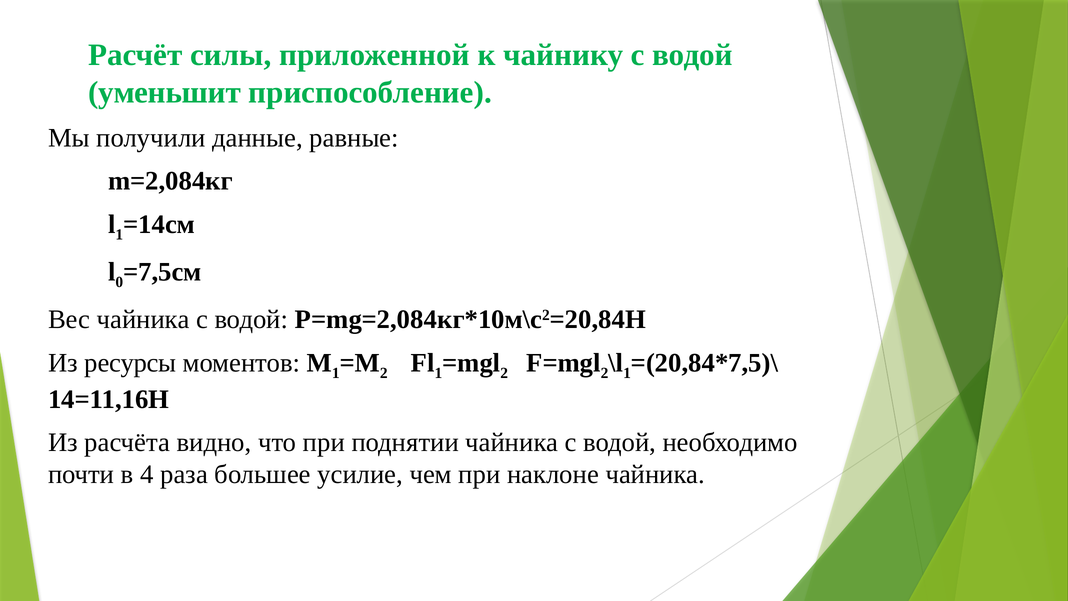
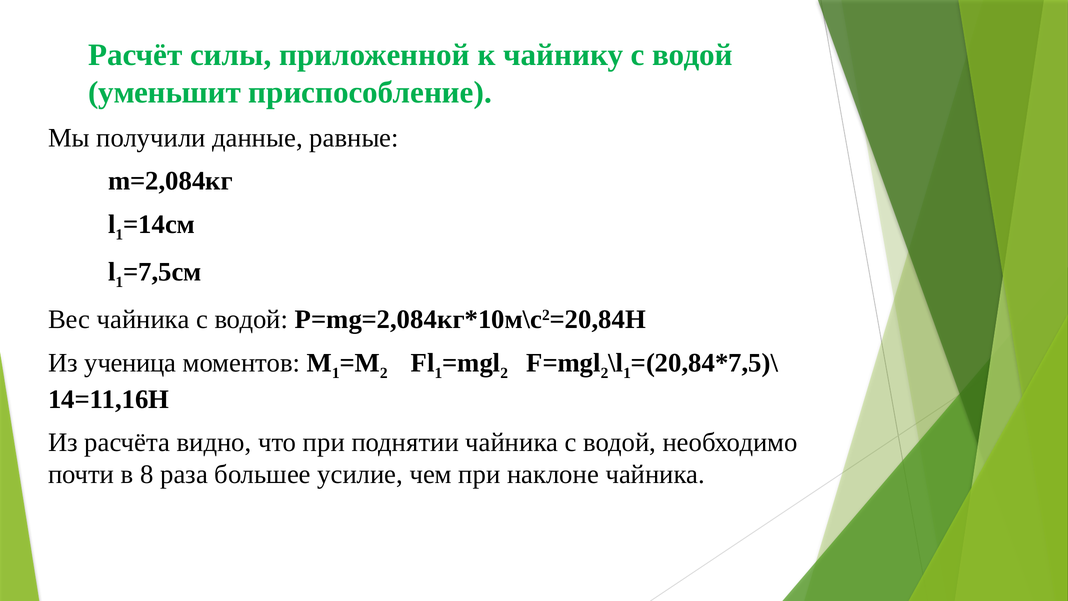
0 at (119, 282): 0 -> 1
ресурсы: ресурсы -> ученица
4: 4 -> 8
